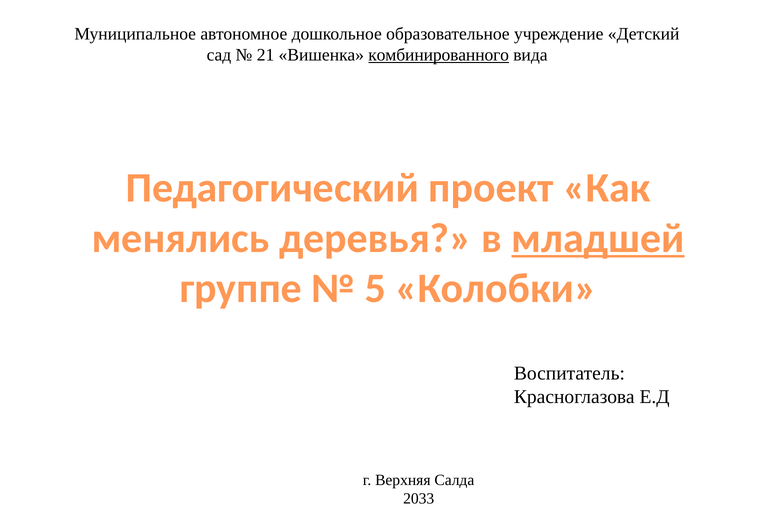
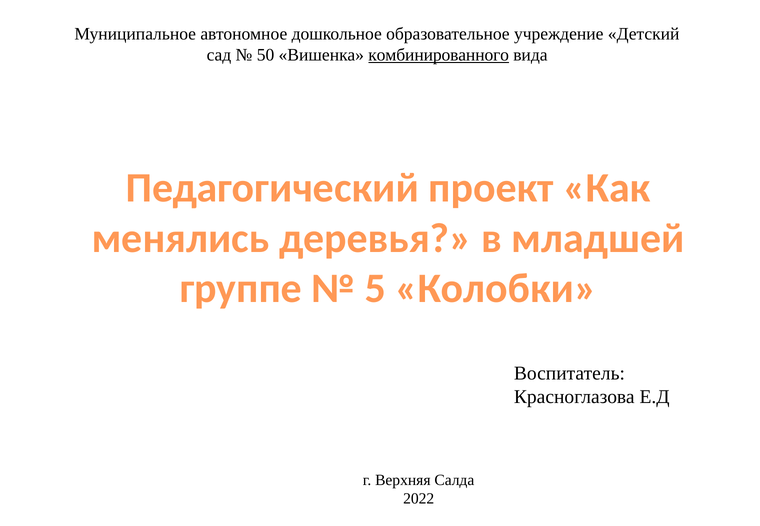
21: 21 -> 50
младшей underline: present -> none
2033: 2033 -> 2022
